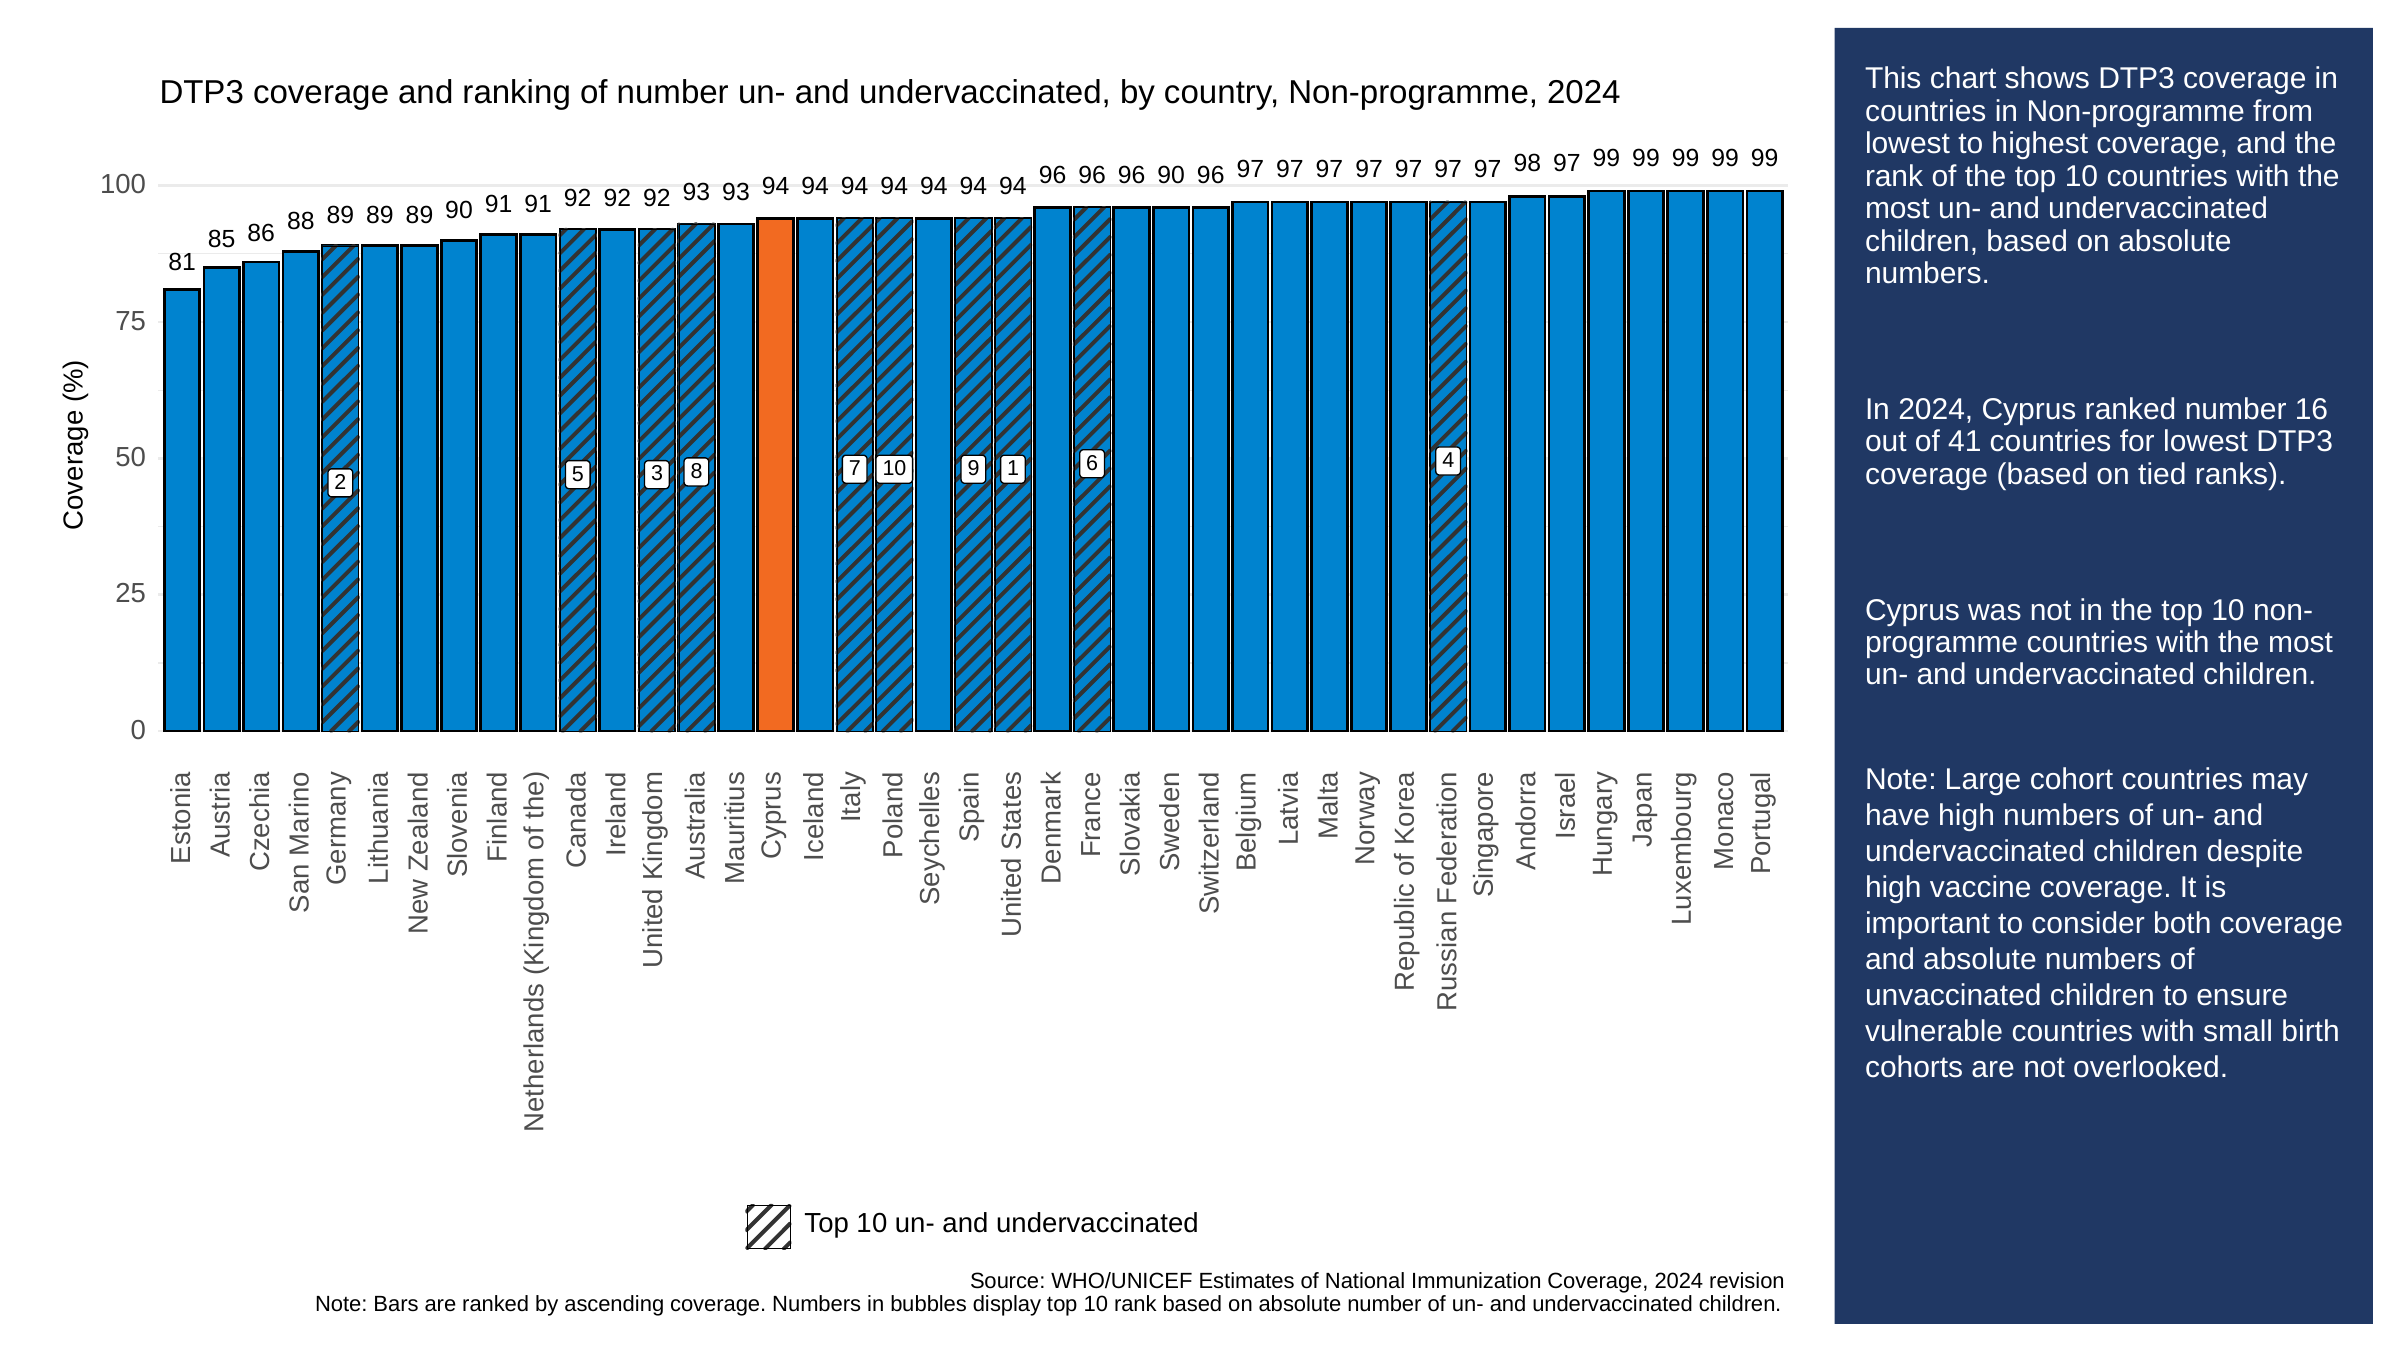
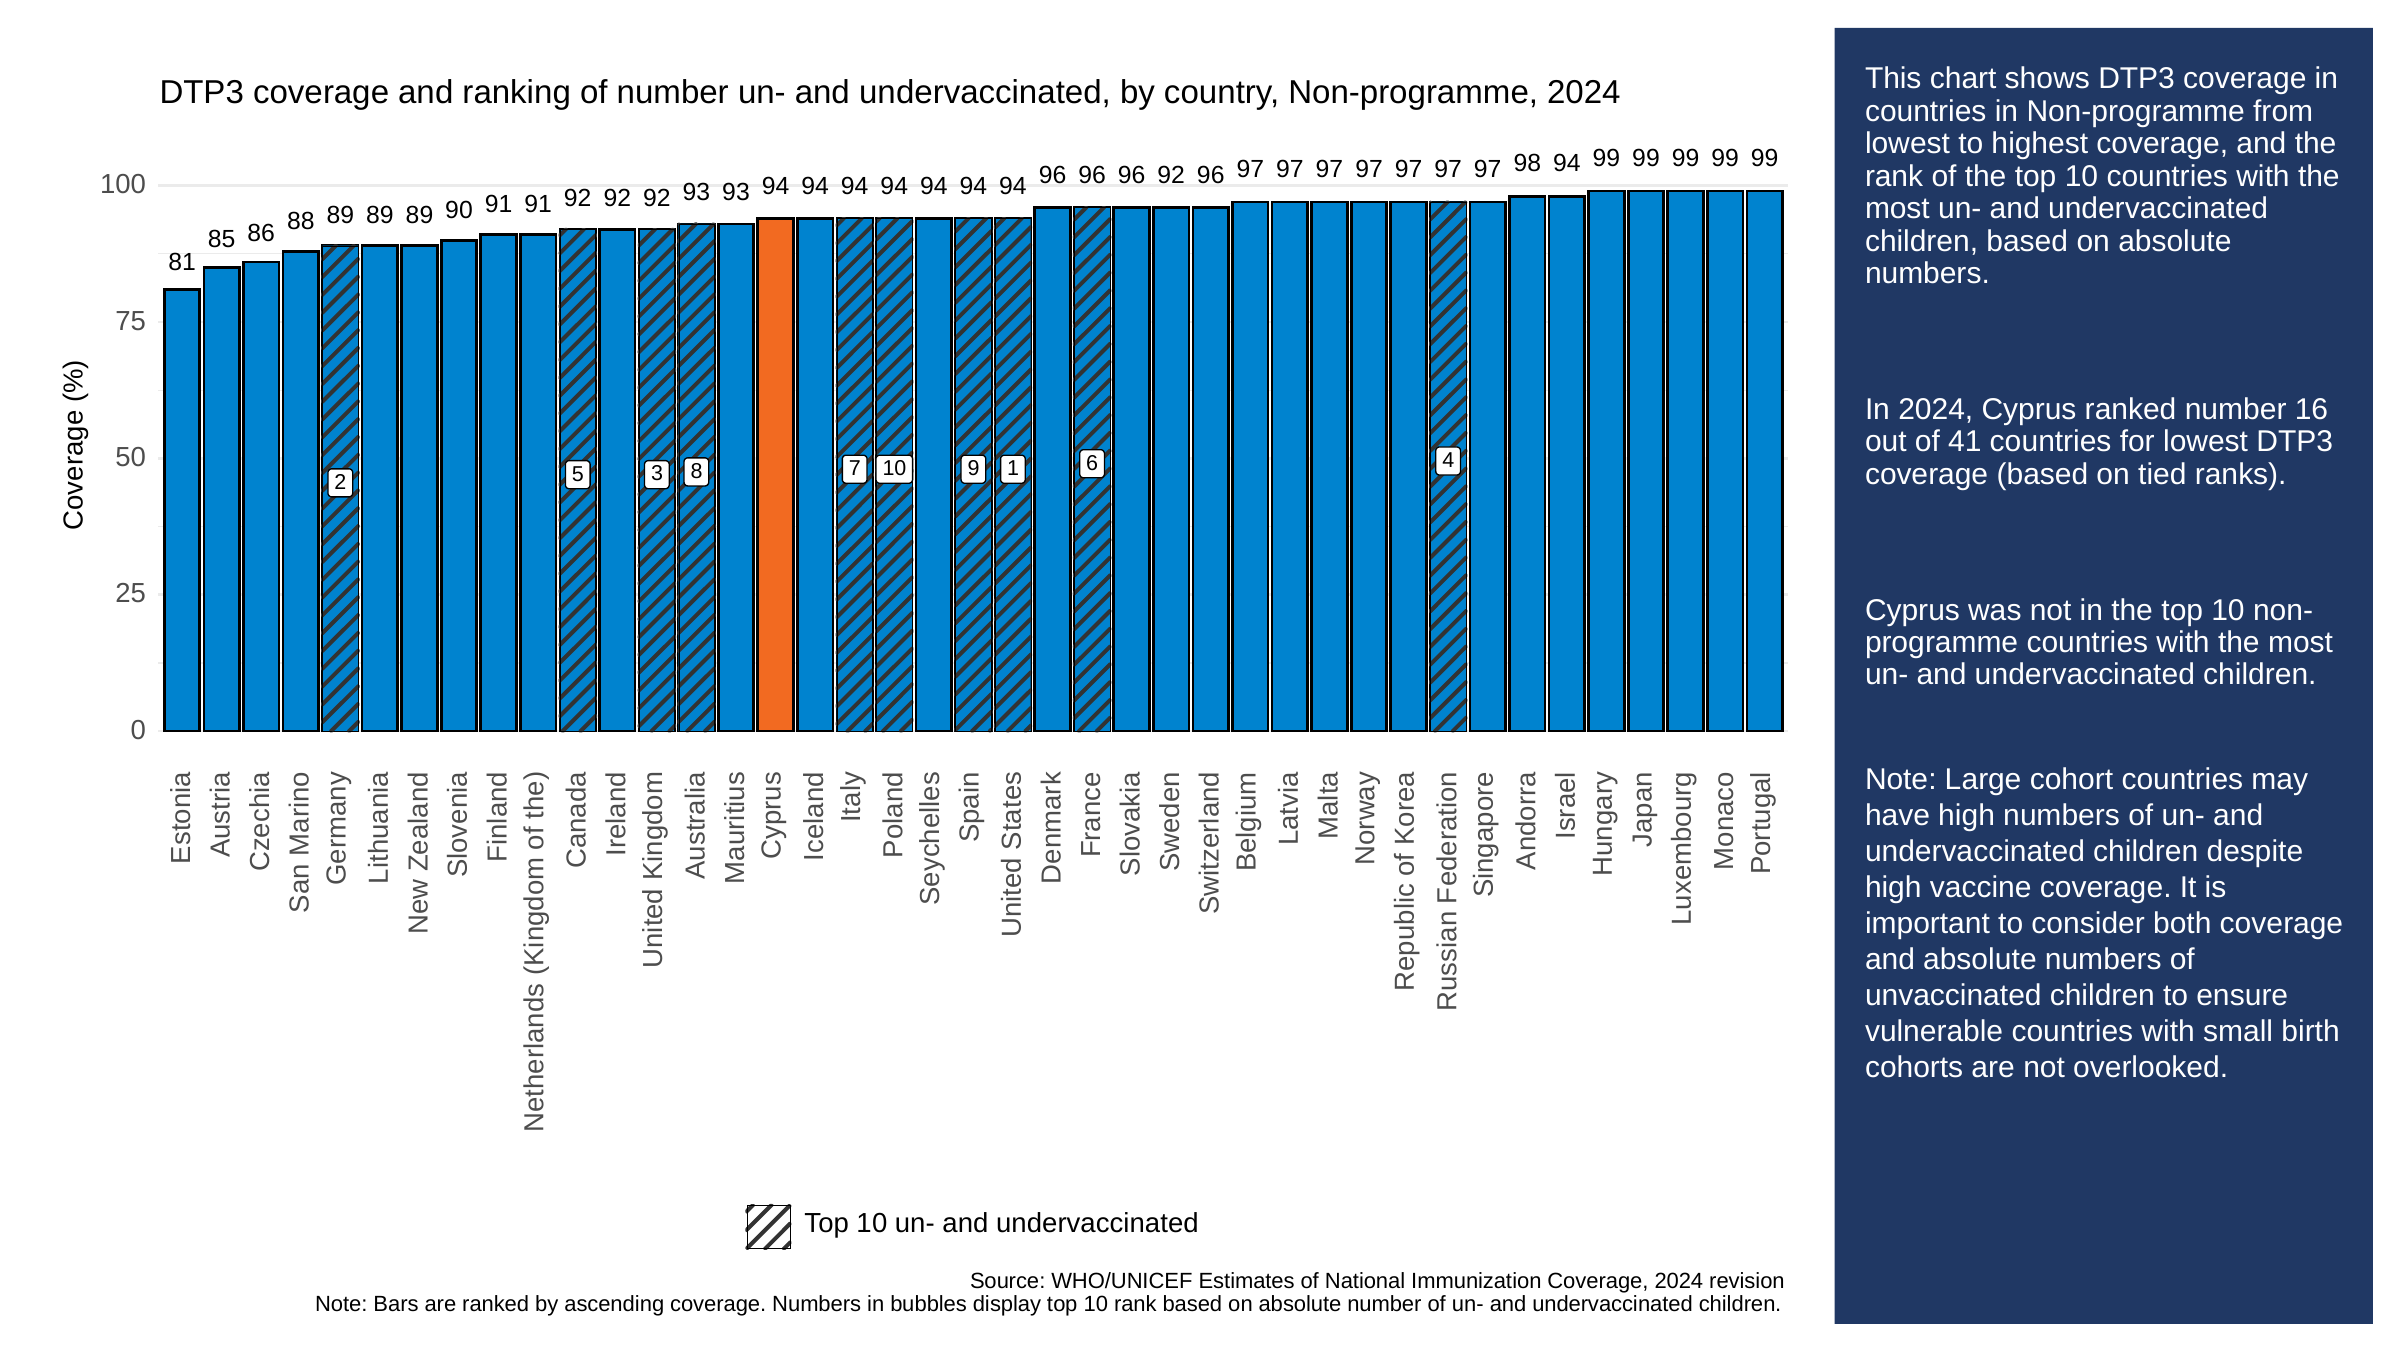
97 at (1567, 164): 97 -> 94
96 90: 90 -> 92
